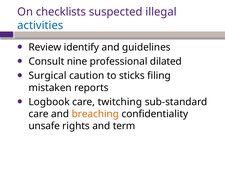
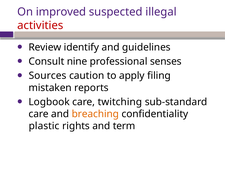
checklists: checklists -> improved
activities colour: blue -> red
dilated: dilated -> senses
Surgical: Surgical -> Sources
sticks: sticks -> apply
unsafe: unsafe -> plastic
